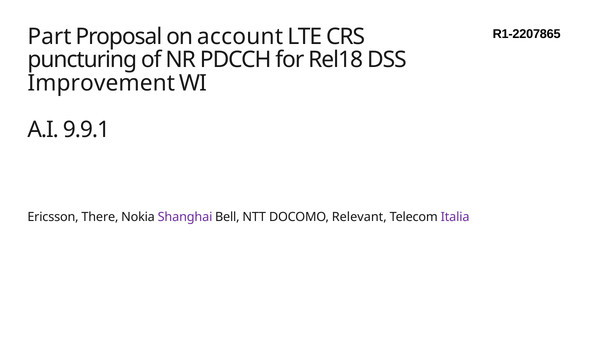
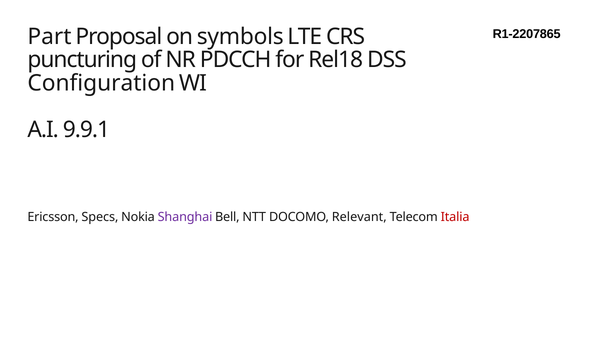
account: account -> symbols
Improvement: Improvement -> Configuration
There: There -> Specs
Italia colour: purple -> red
